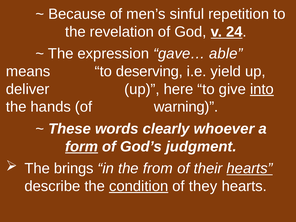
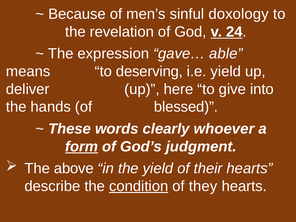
repetition: repetition -> doxology
into underline: present -> none
warning: warning -> blessed
brings: brings -> above
the from: from -> yield
hearts at (250, 168) underline: present -> none
